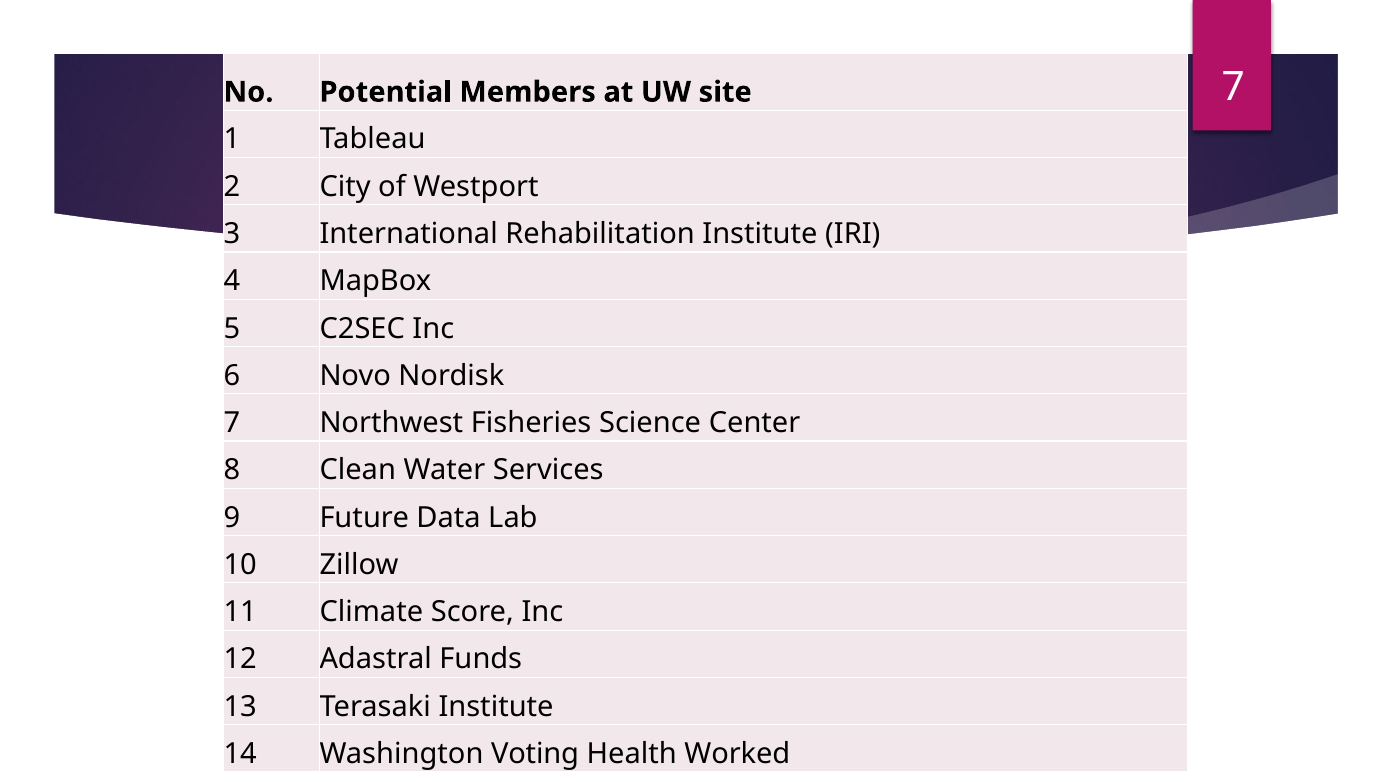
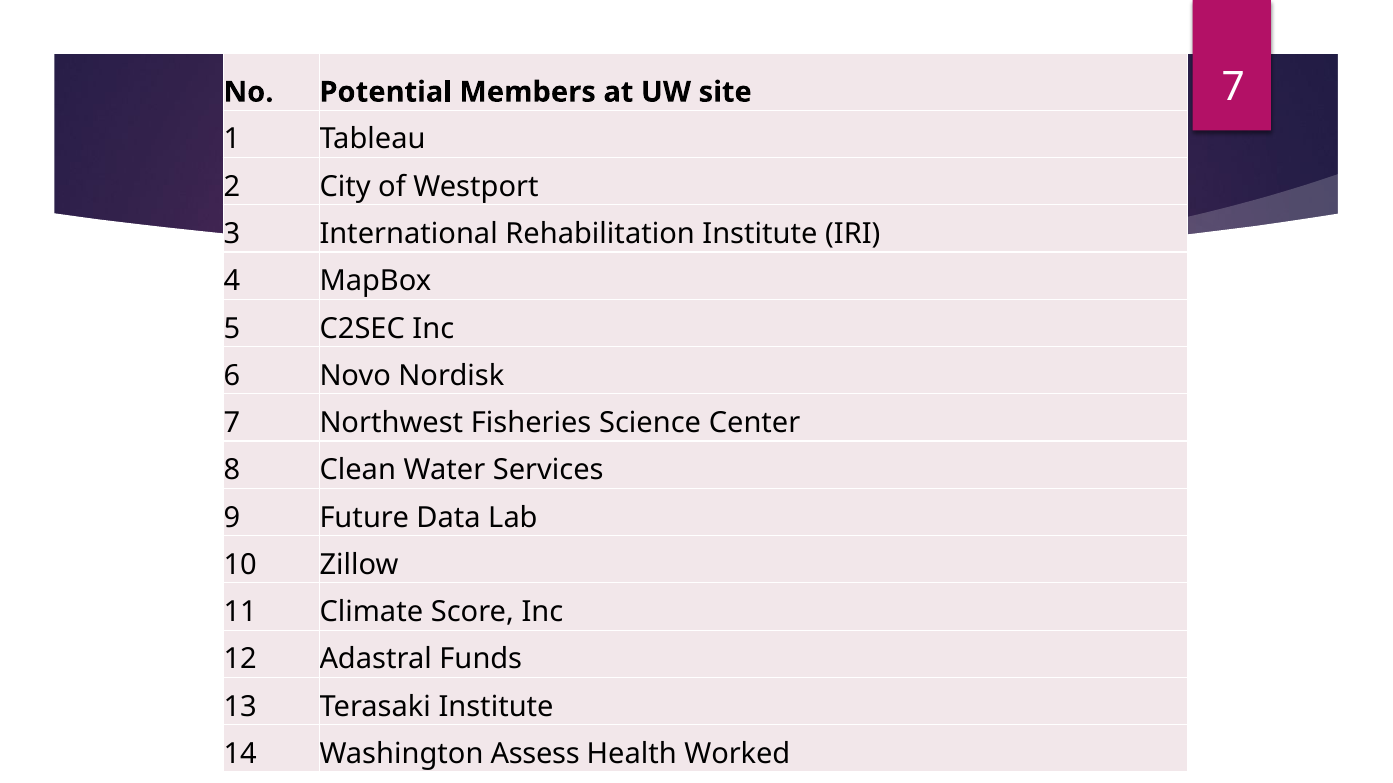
Voting: Voting -> Assess
